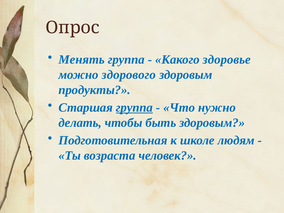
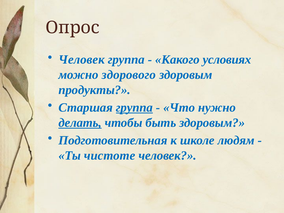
Менять at (82, 60): Менять -> Человек
здоровье: здоровье -> условиях
делать underline: none -> present
возраста: возраста -> чистоте
